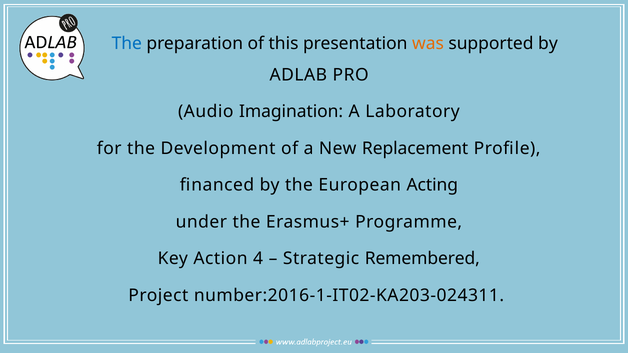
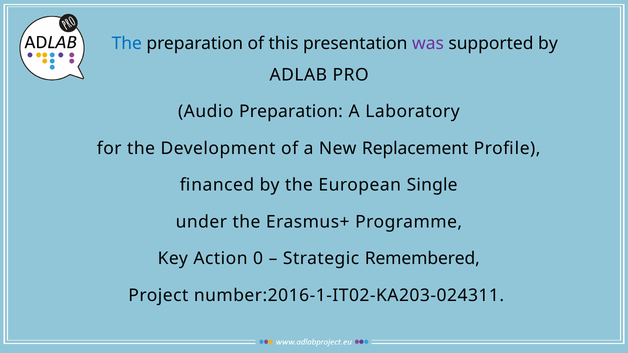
was colour: orange -> purple
Audio Imagination: Imagination -> Preparation
Acting: Acting -> Single
4: 4 -> 0
